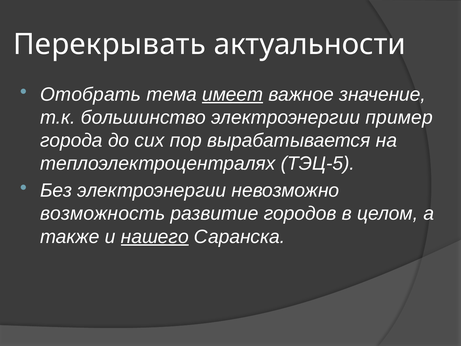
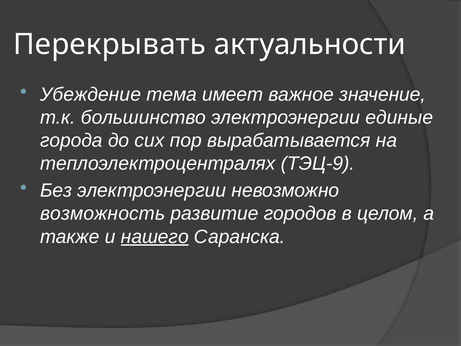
Отобрать: Отобрать -> Убеждение
имеет underline: present -> none
пример: пример -> единые
ТЭЦ-5: ТЭЦ-5 -> ТЭЦ-9
